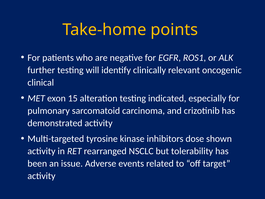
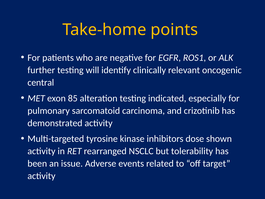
clinical: clinical -> central
15: 15 -> 85
